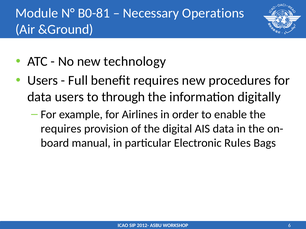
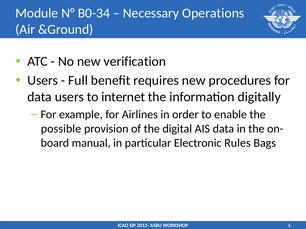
B0-81: B0-81 -> B0-34
technology: technology -> verification
through: through -> internet
requires at (61, 129): requires -> possible
